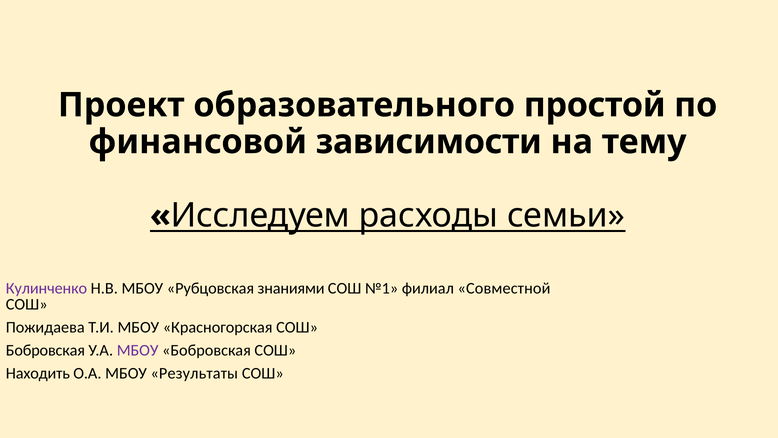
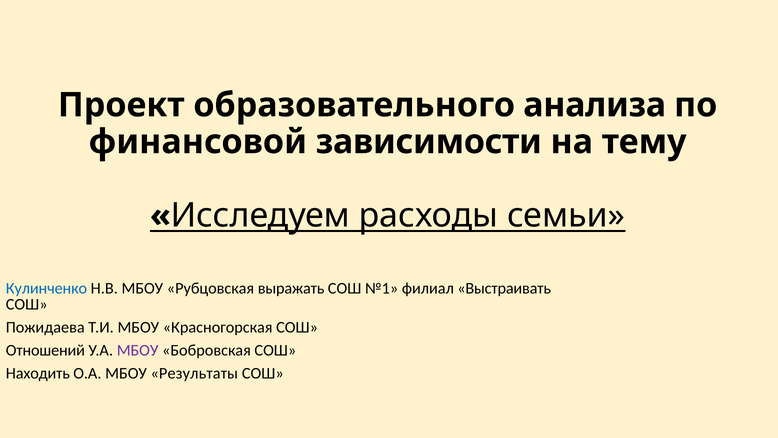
простой: простой -> анализа
Кулинченко colour: purple -> blue
знаниями: знаниями -> выражать
Совместной: Совместной -> Выстраивать
Бобровская at (45, 350): Бобровская -> Отношений
